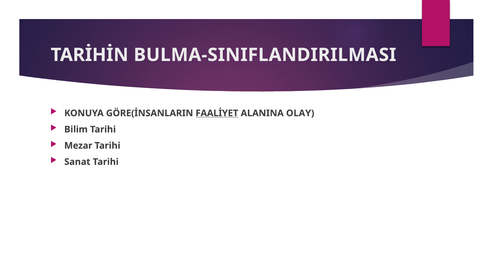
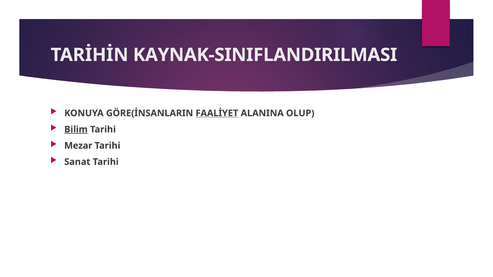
BULMA-SINIFLANDIRILMASI: BULMA-SINIFLANDIRILMASI -> KAYNAK-SINIFLANDIRILMASI
OLAY: OLAY -> OLUP
Bilim underline: none -> present
